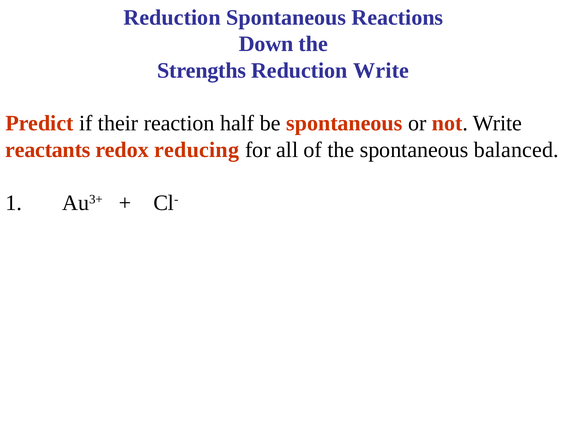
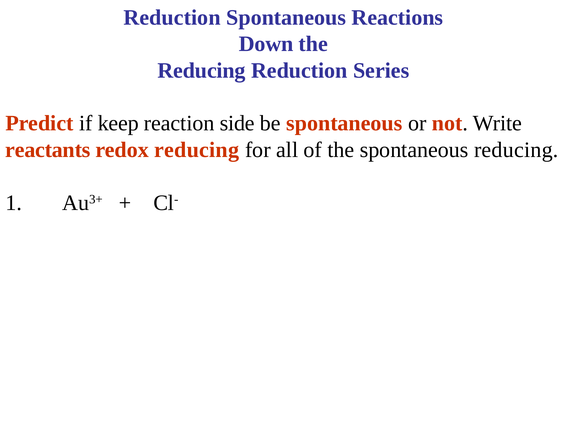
Strengths at (202, 70): Strengths -> Reducing
Reduction Write: Write -> Series
their: their -> keep
half: half -> side
spontaneous balanced: balanced -> reducing
